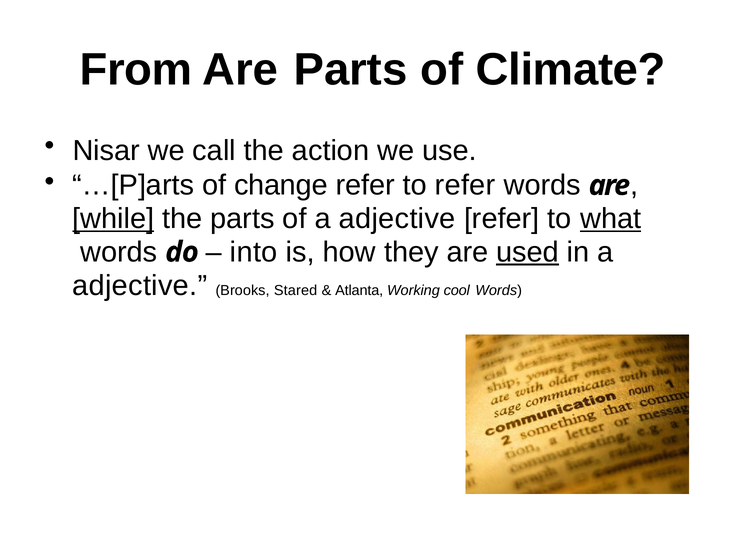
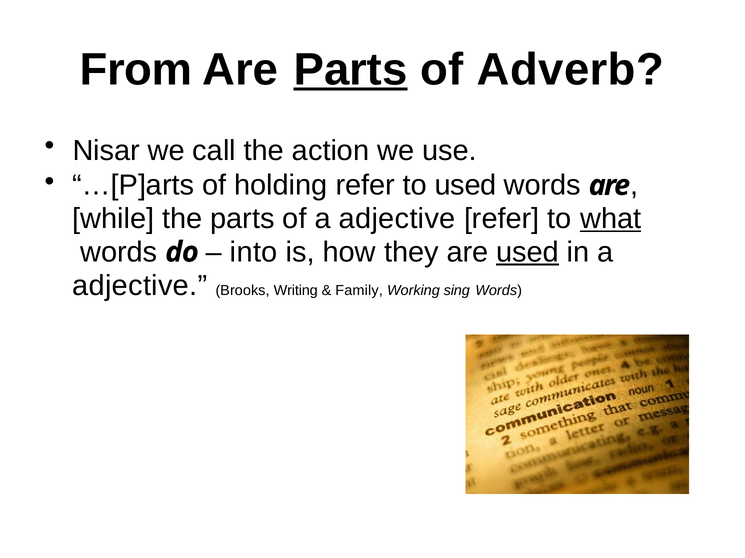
Parts at (351, 70) underline: none -> present
Climate: Climate -> Adverb
change: change -> holding
to refer: refer -> used
while underline: present -> none
Stared: Stared -> Writing
Atlanta: Atlanta -> Family
cool: cool -> sing
